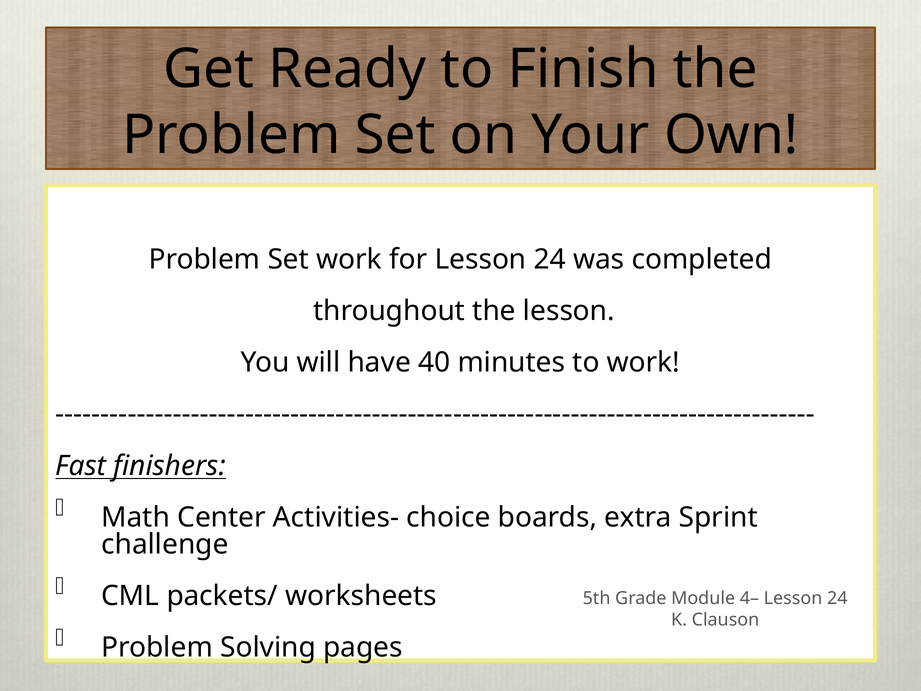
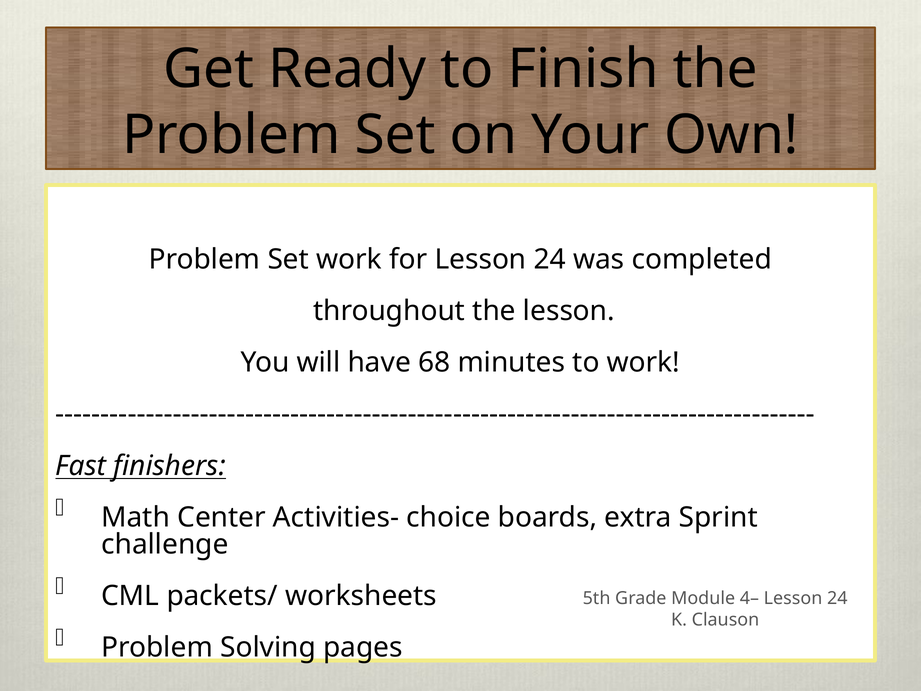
40: 40 -> 68
